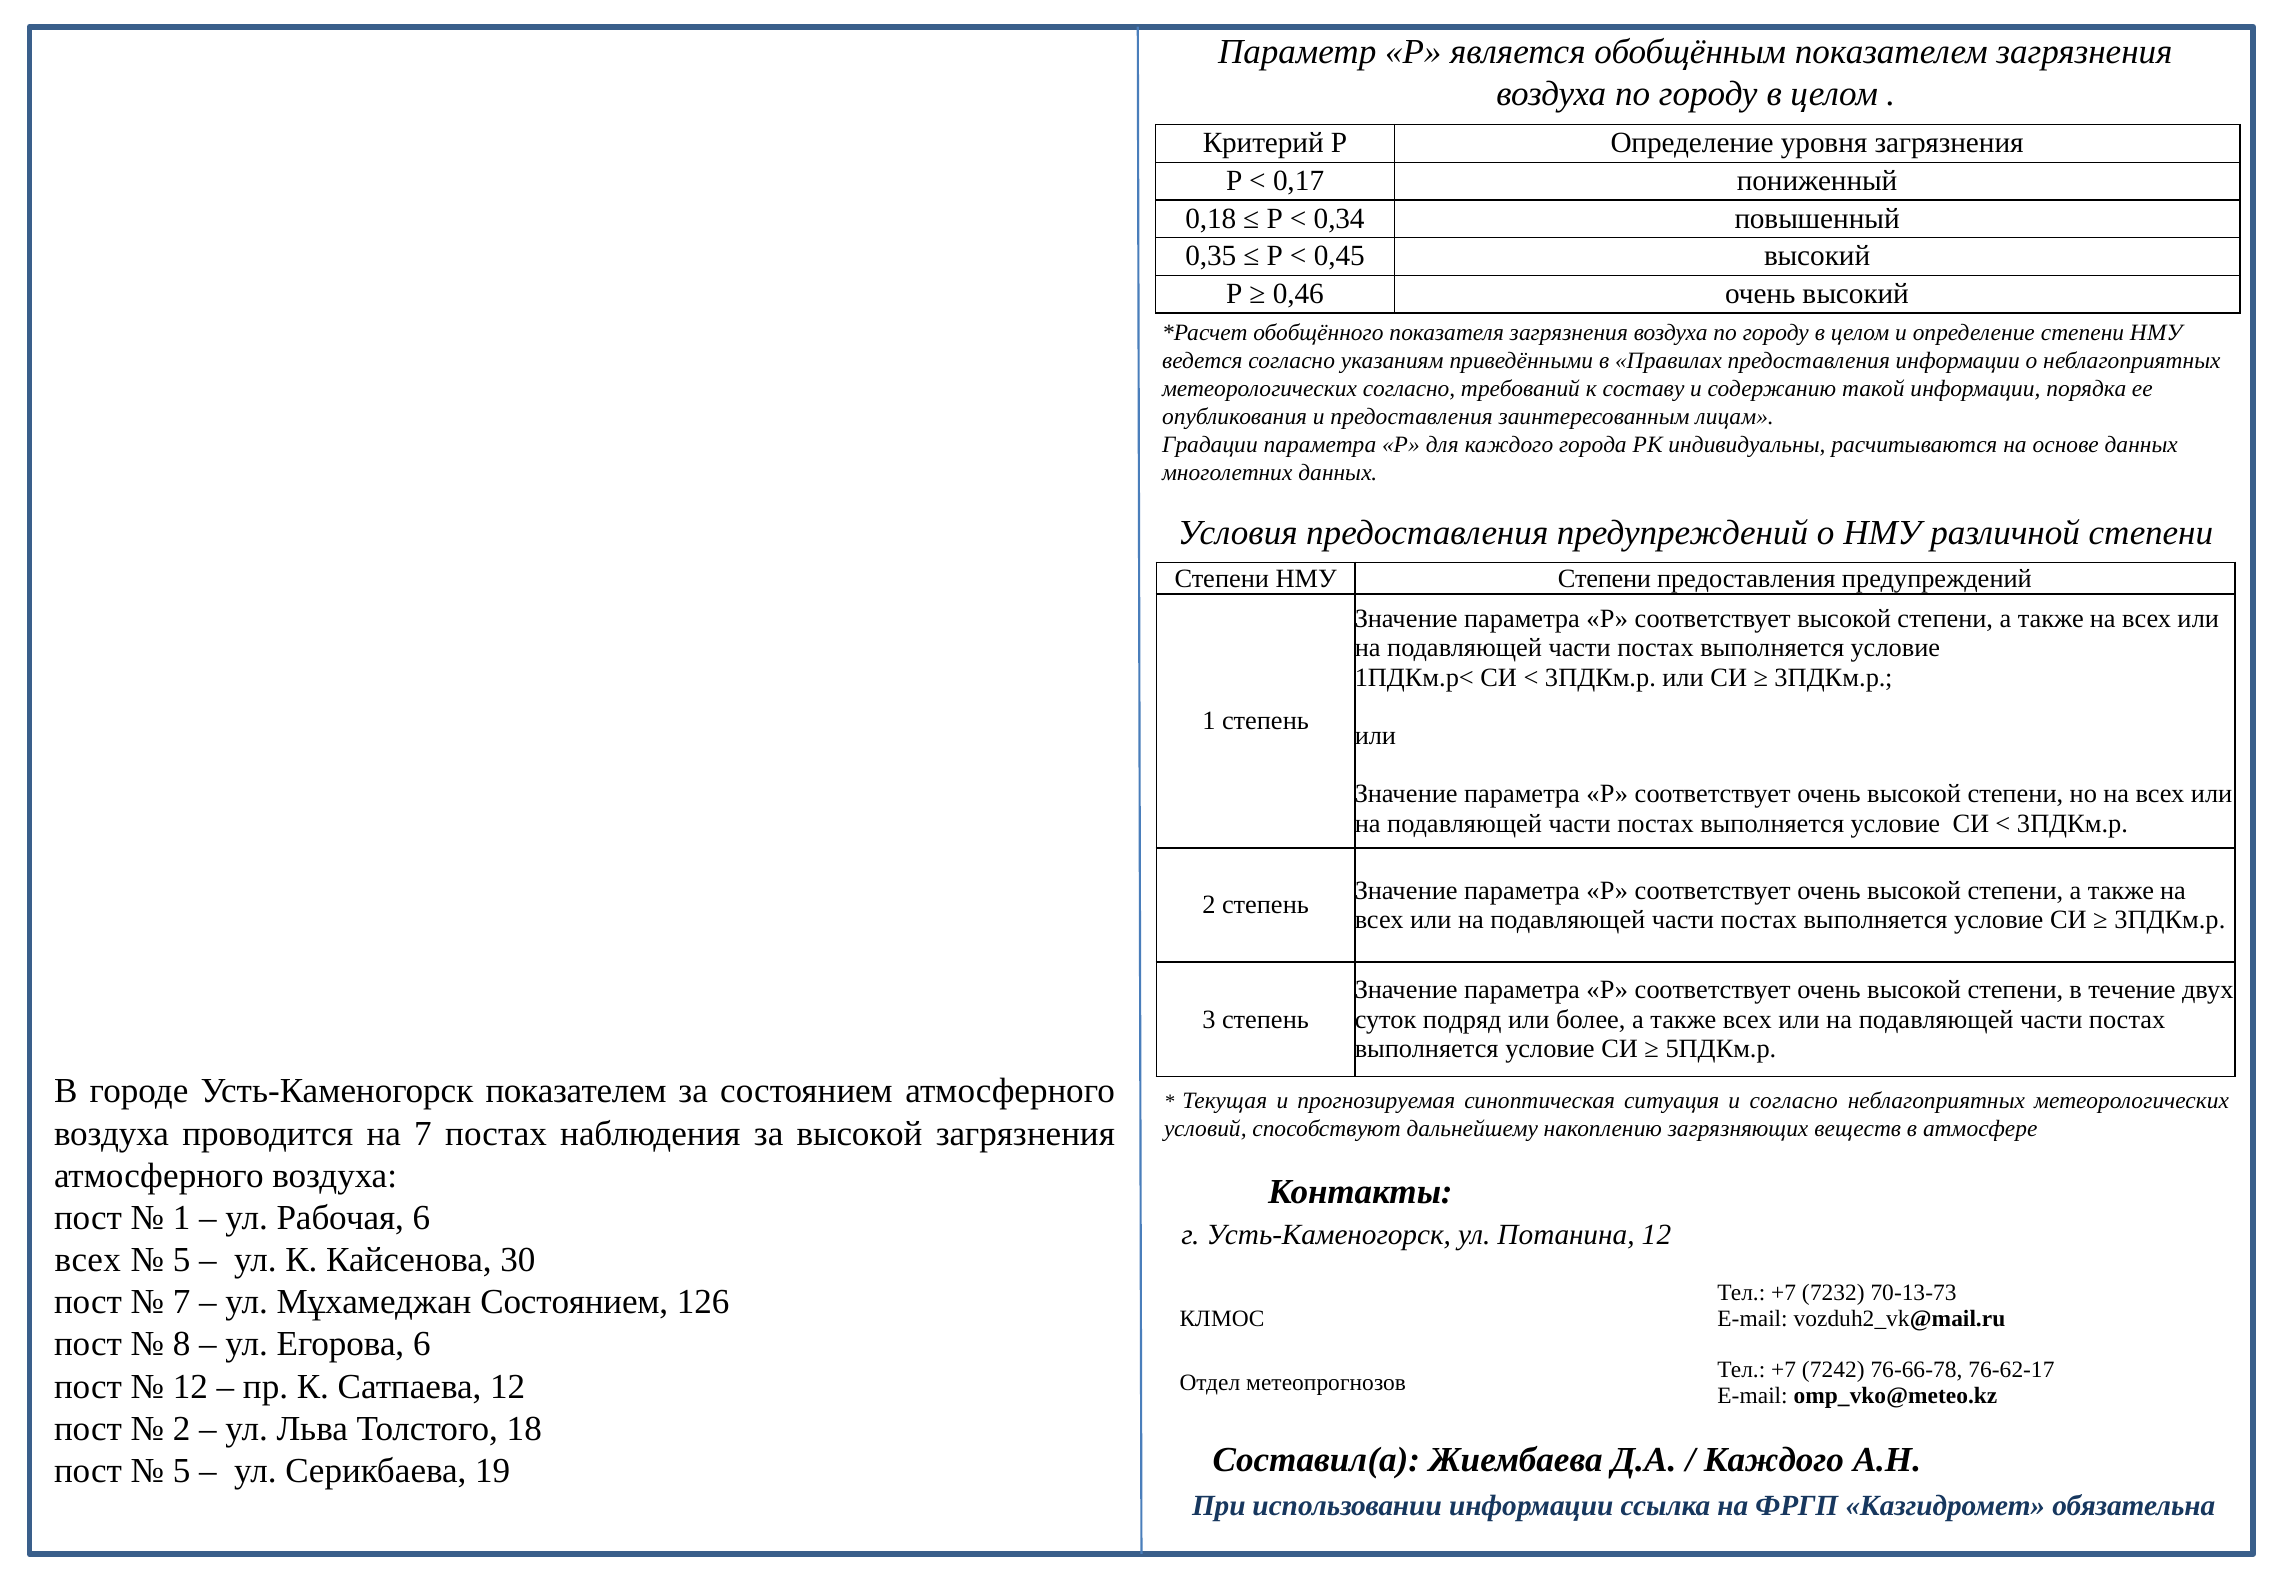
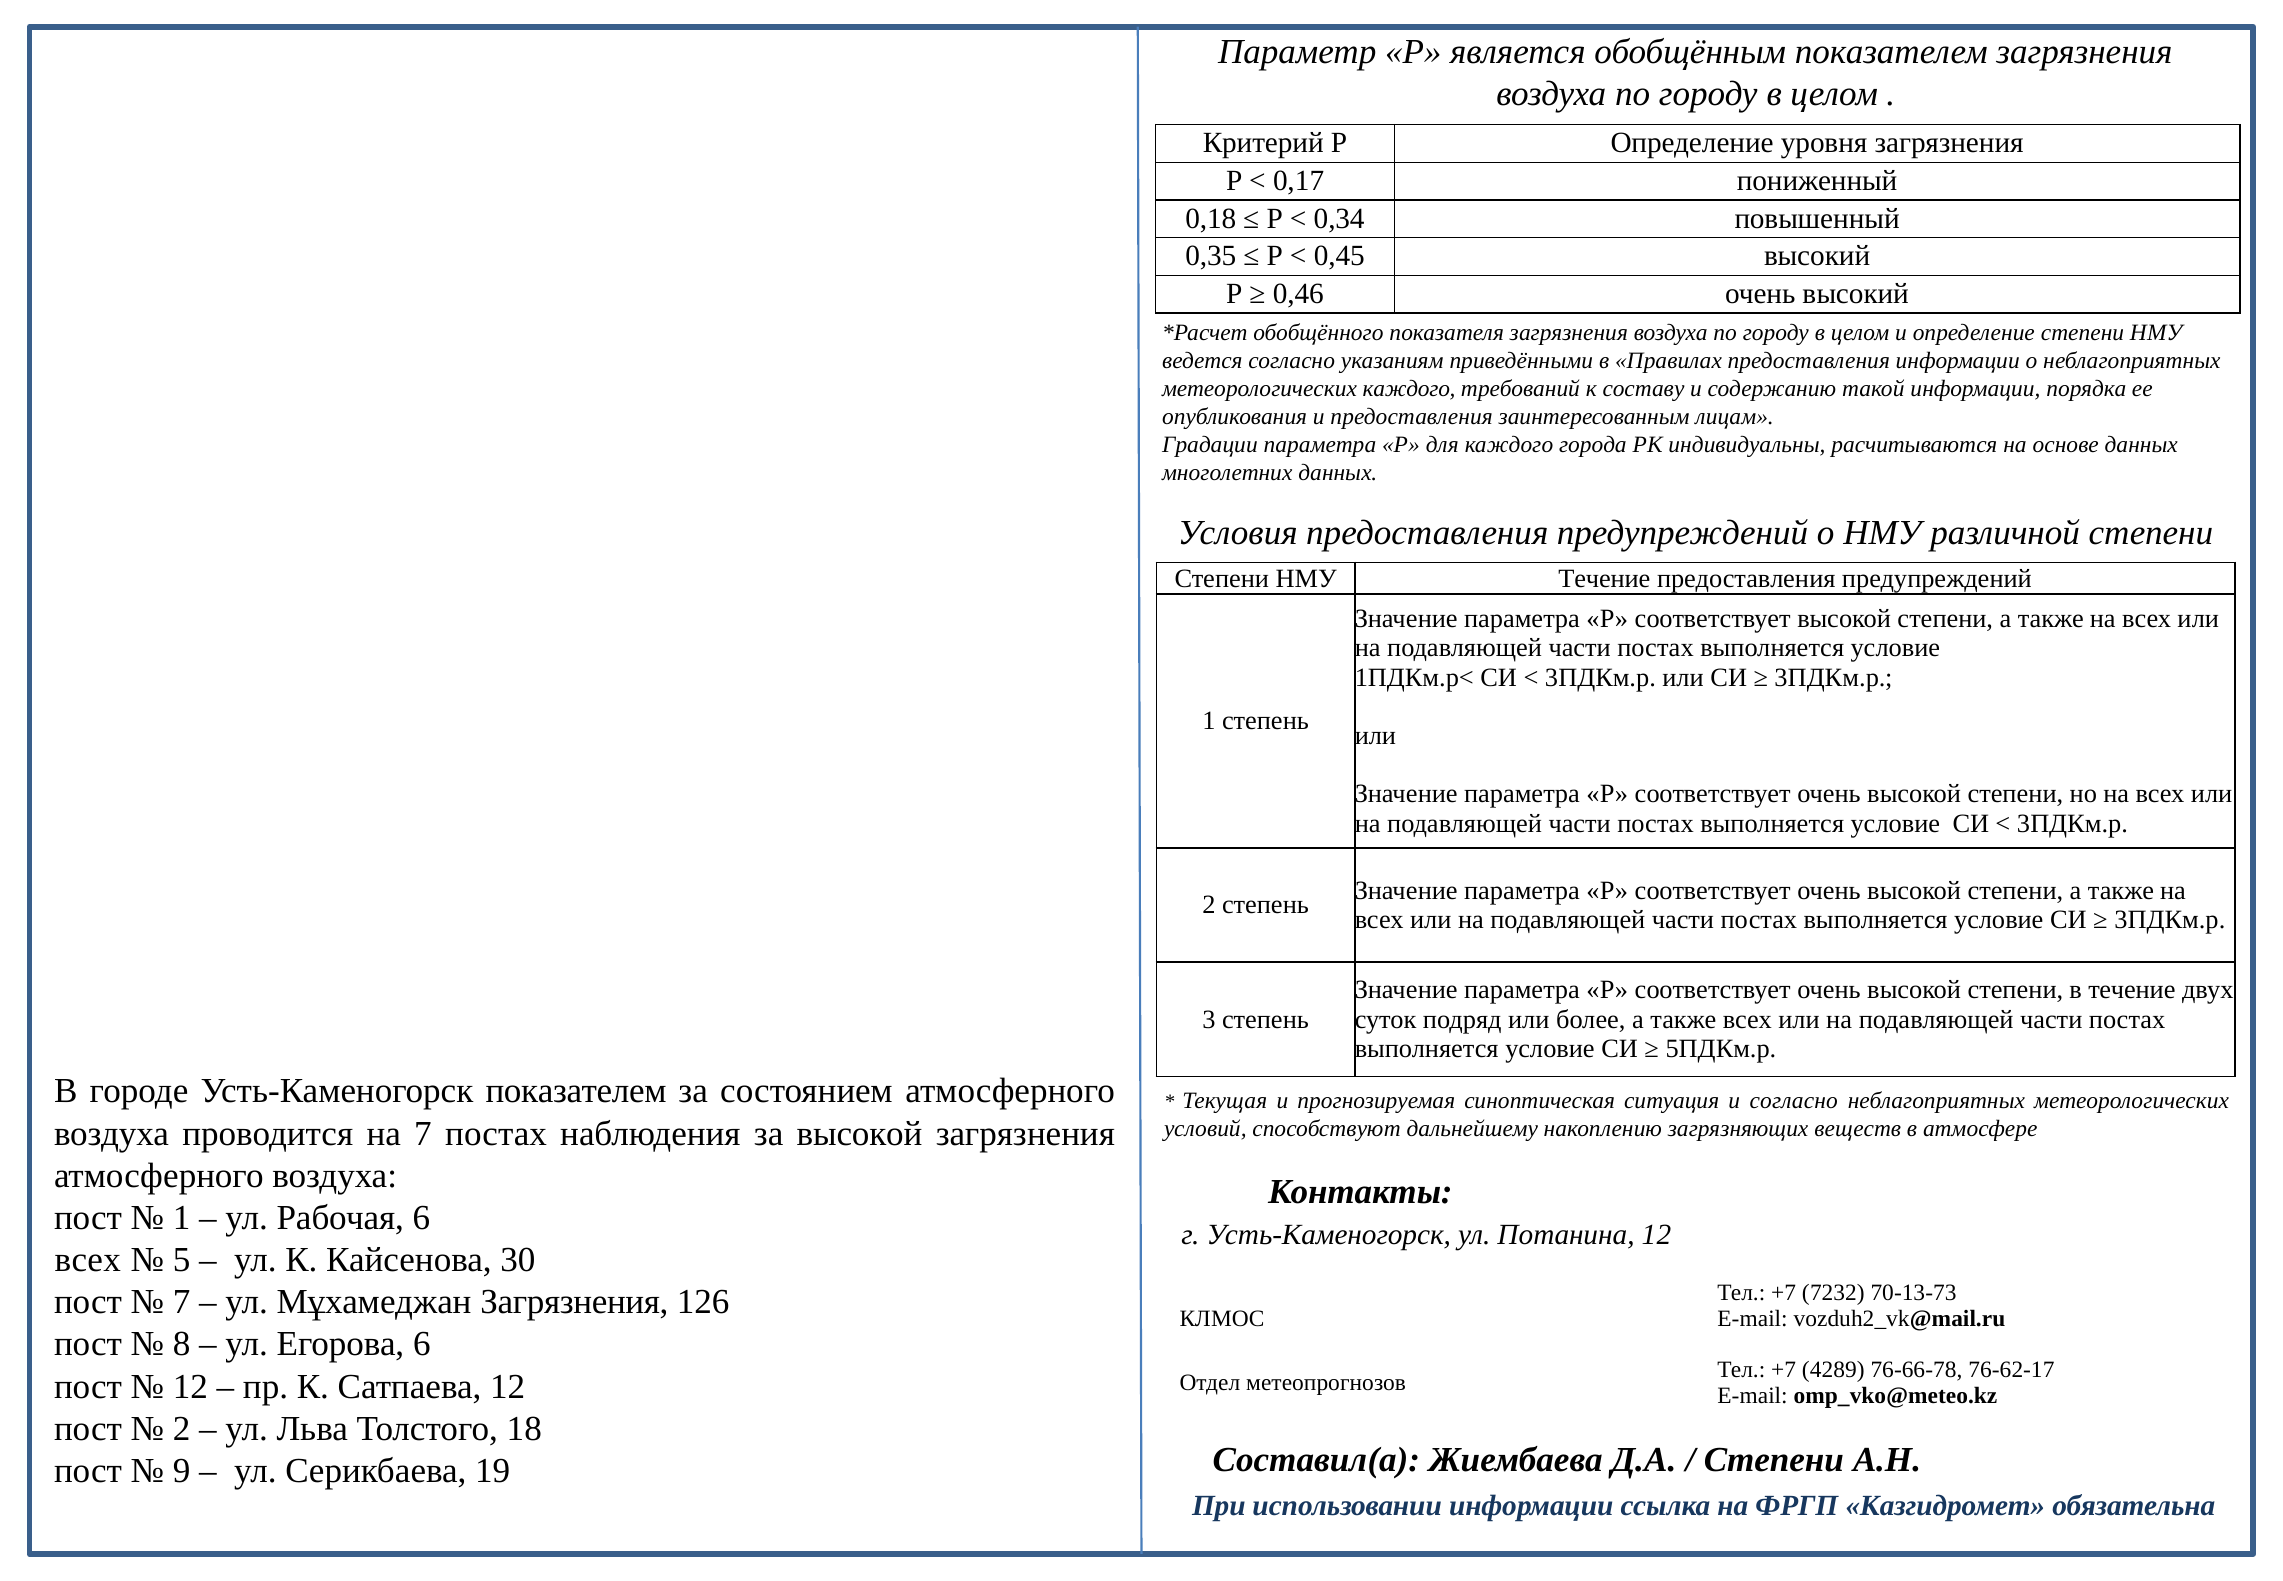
метеорологических согласно: согласно -> каждого
НМУ Степени: Степени -> Течение
Мұхамеджан Состоянием: Состоянием -> Загрязнения
7242: 7242 -> 4289
Каждого at (1774, 1459): Каждого -> Степени
5 at (182, 1470): 5 -> 9
